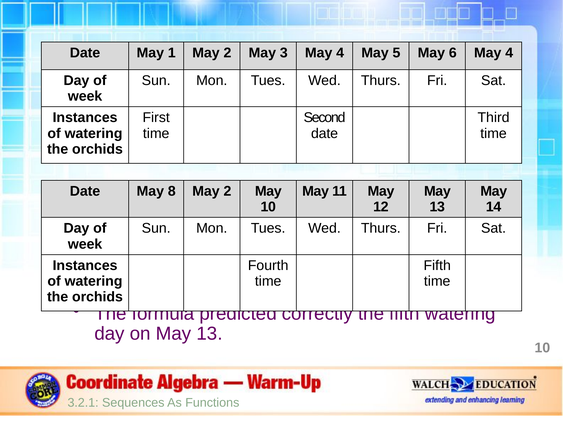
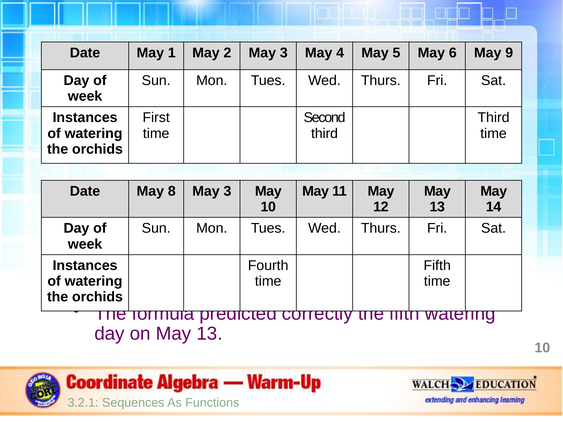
6 May 4: 4 -> 9
date at (325, 133): date -> third
8 May 2: 2 -> 3
